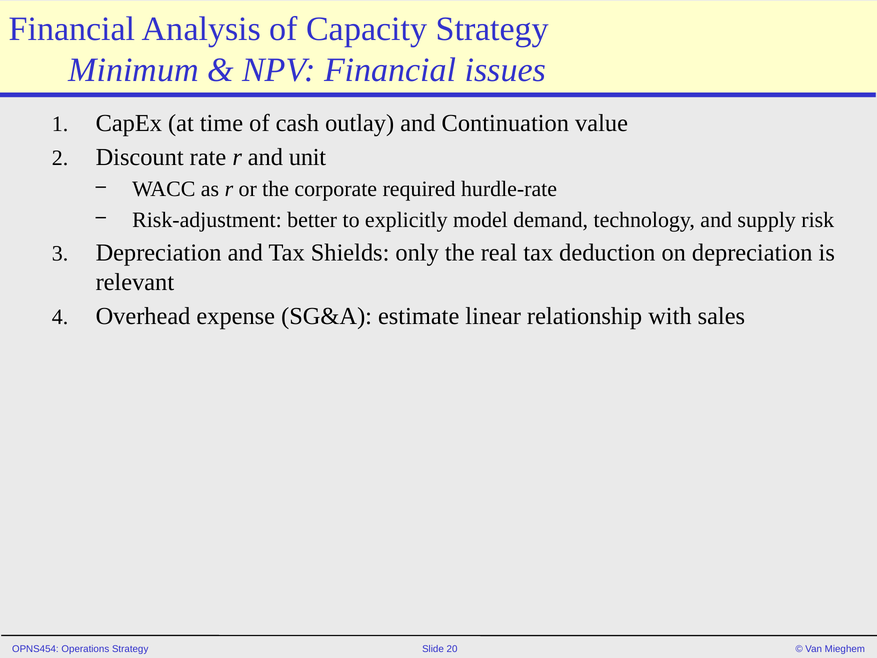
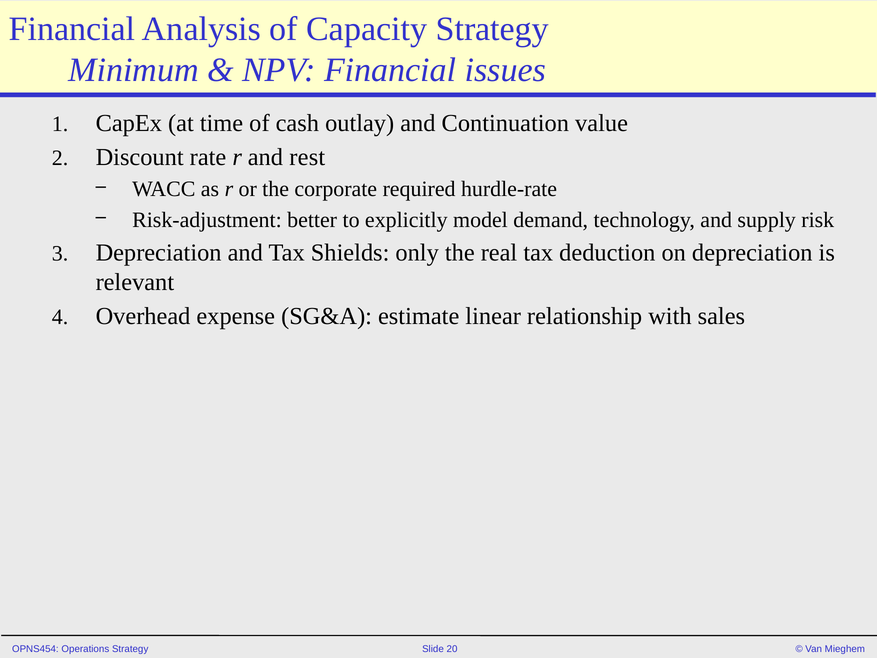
unit: unit -> rest
